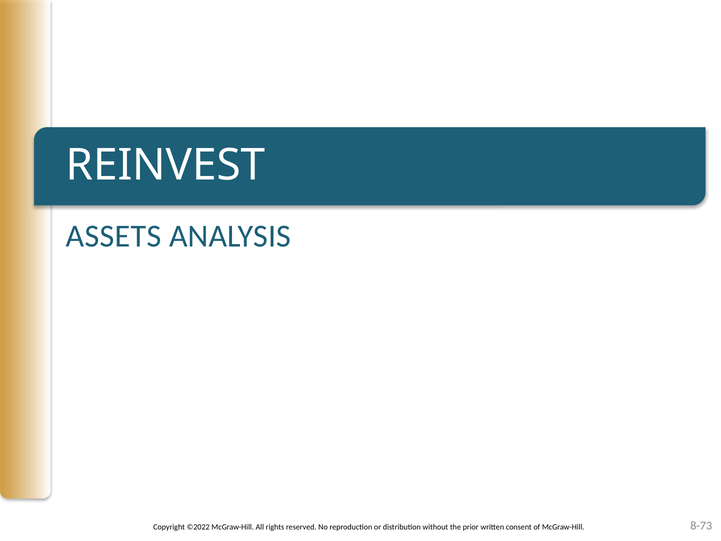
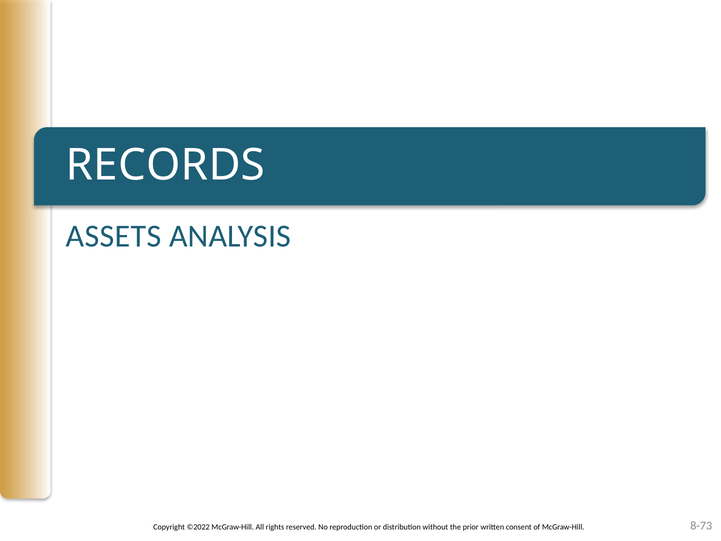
REINVEST: REINVEST -> RECORDS
